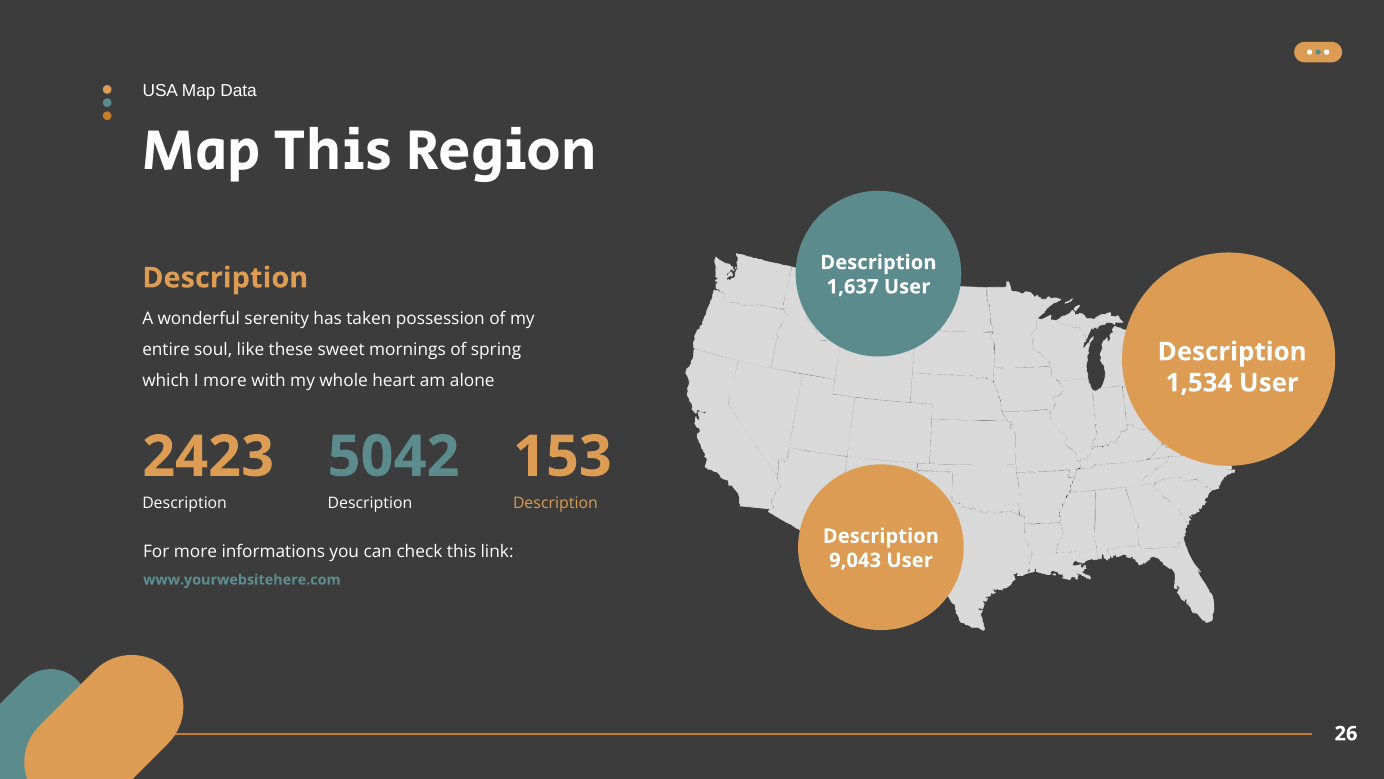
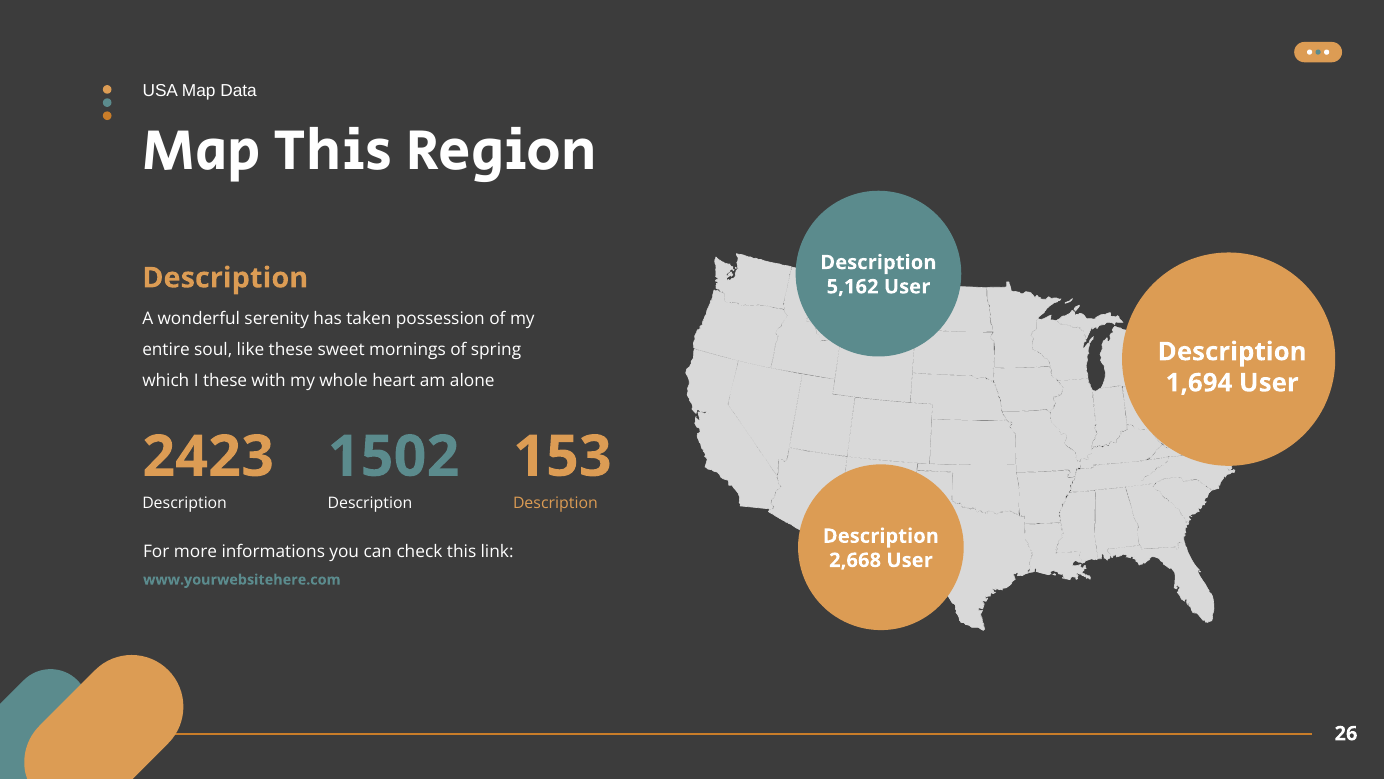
1,637: 1,637 -> 5,162
1,534: 1,534 -> 1,694
I more: more -> these
5042: 5042 -> 1502
9,043: 9,043 -> 2,668
